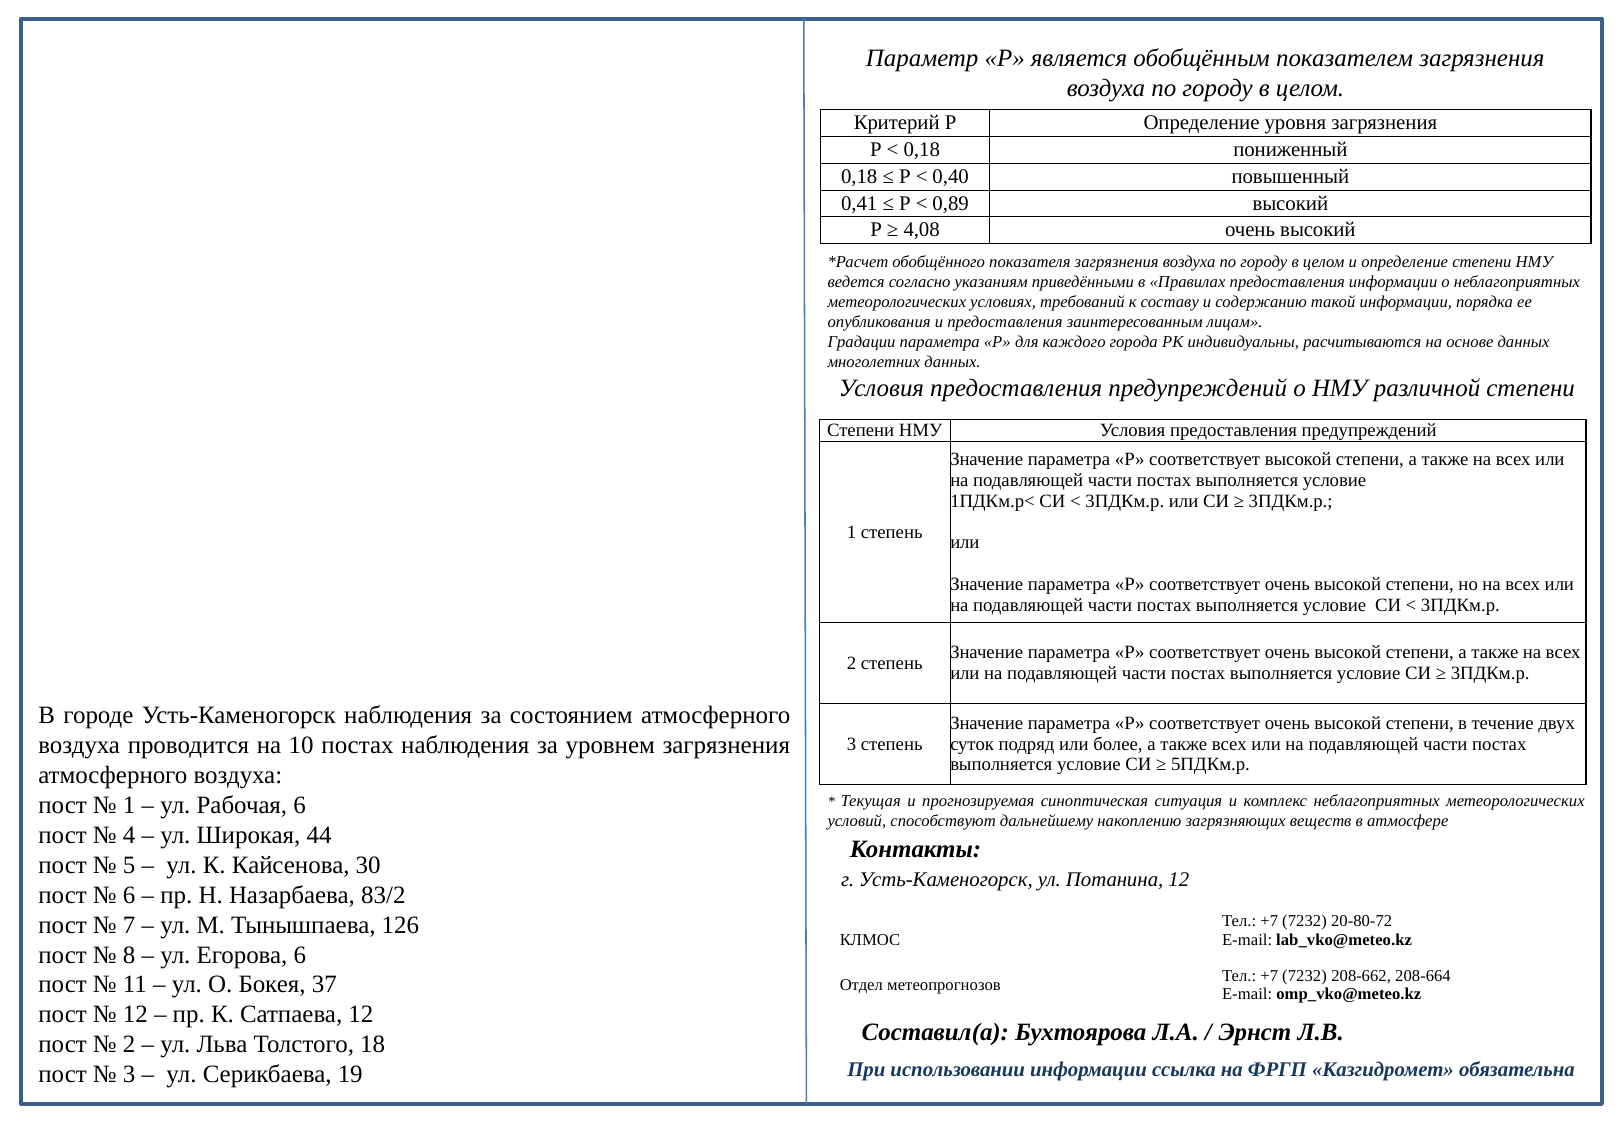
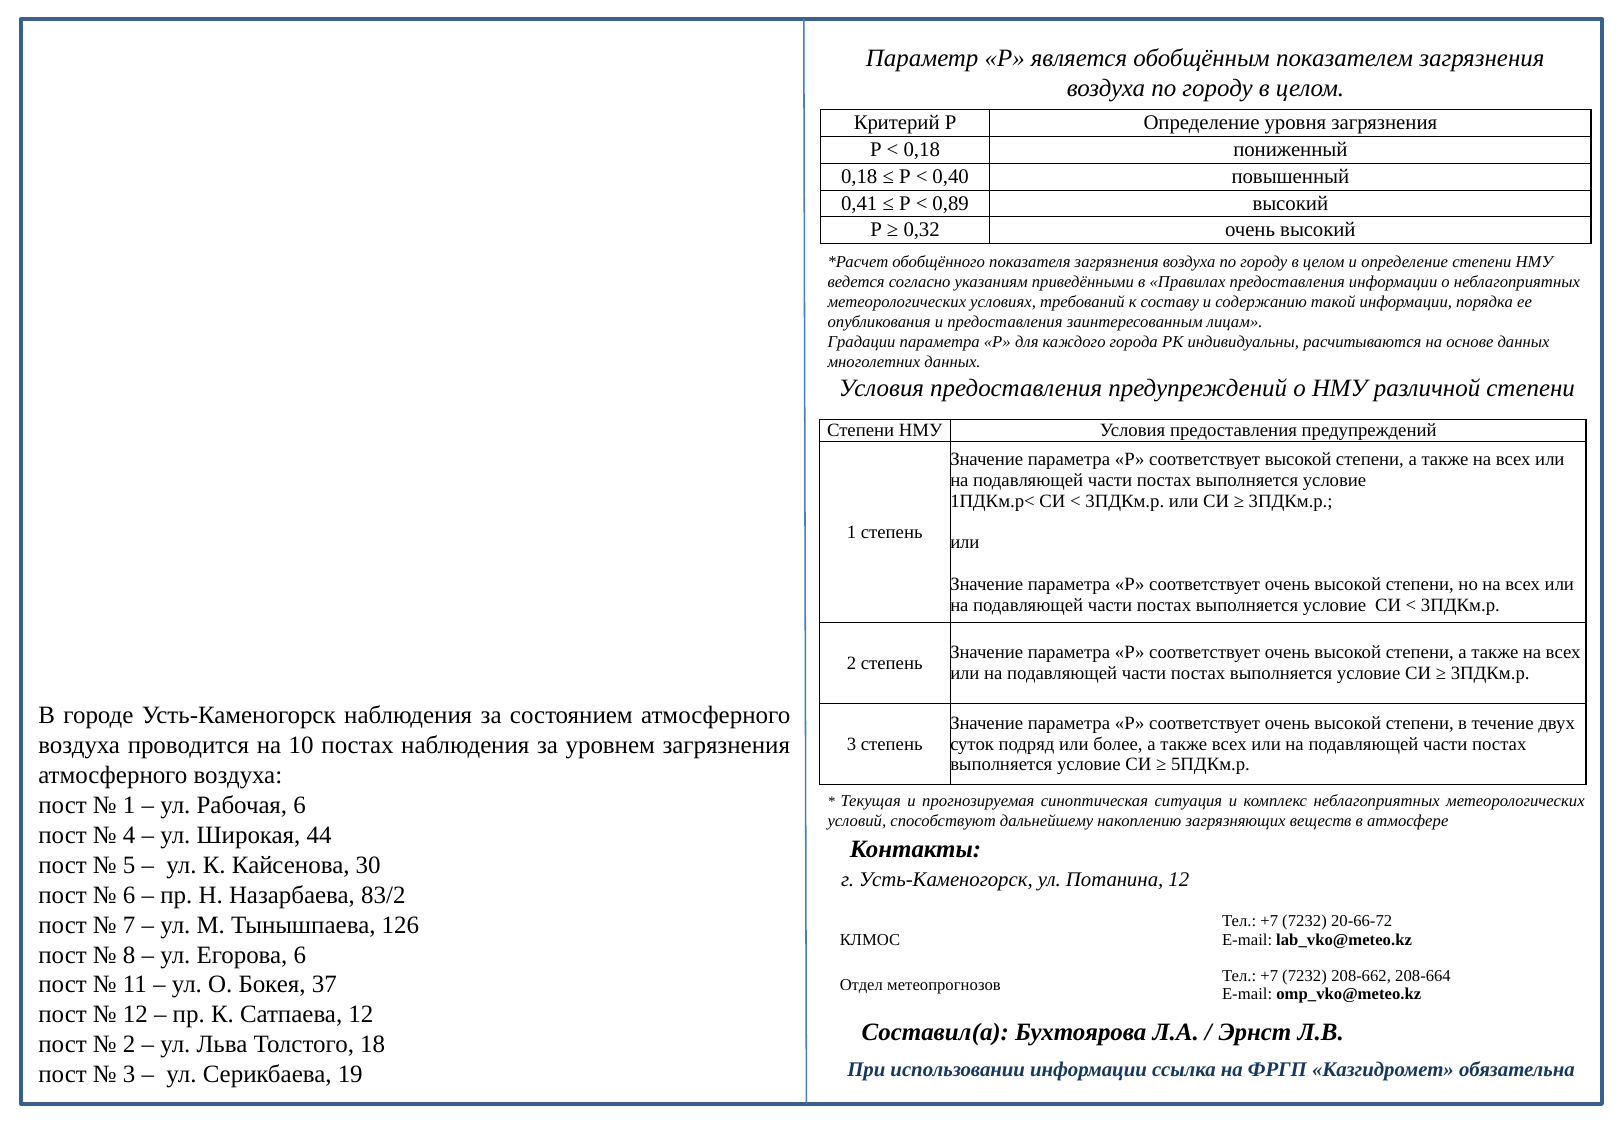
4,08: 4,08 -> 0,32
20-80-72: 20-80-72 -> 20-66-72
